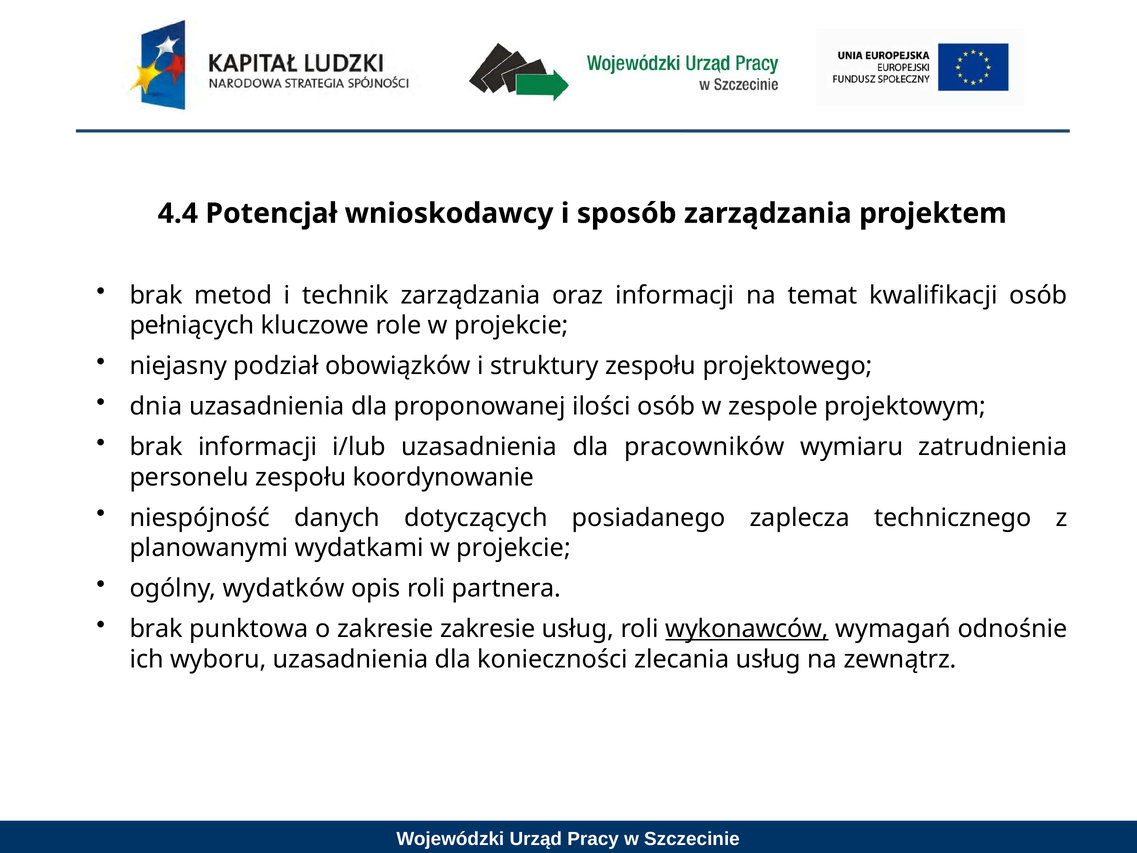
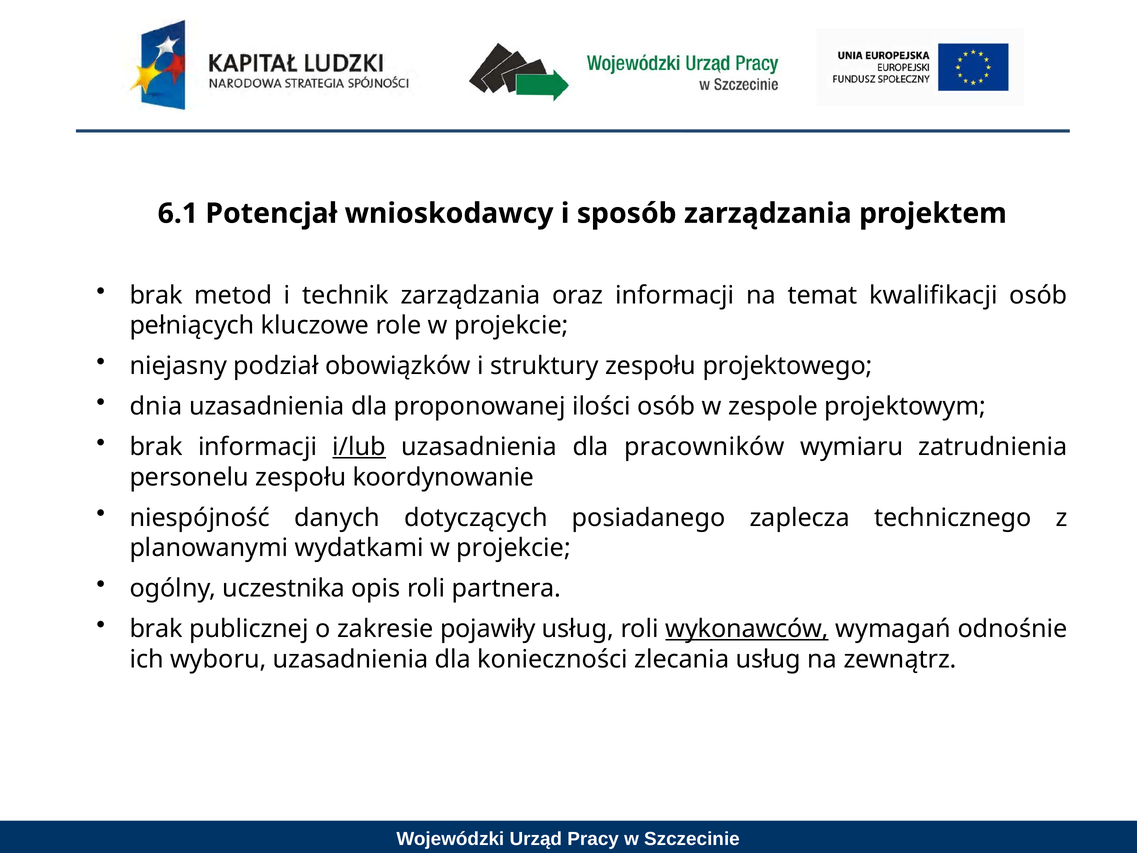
4.4: 4.4 -> 6.1
i/lub underline: none -> present
wydatków: wydatków -> uczestnika
punktowa: punktowa -> publicznej
zakresie zakresie: zakresie -> pojawiły
